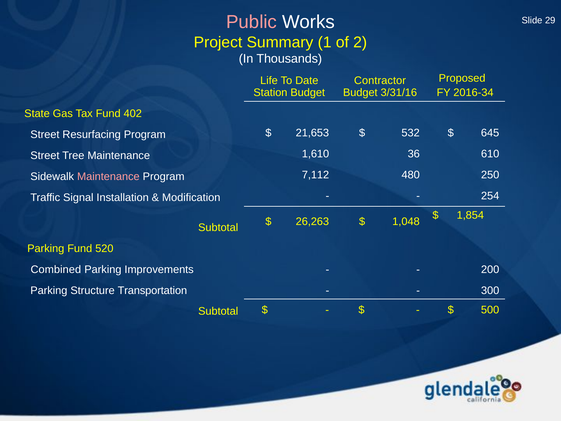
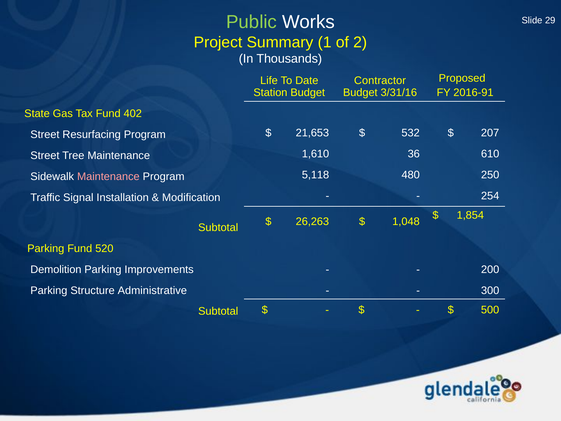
Public colour: pink -> light green
2016-34: 2016-34 -> 2016-91
645: 645 -> 207
7,112: 7,112 -> 5,118
Combined: Combined -> Demolition
Transportation: Transportation -> Administrative
